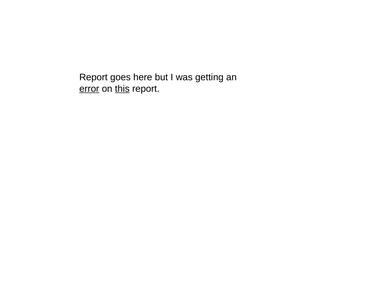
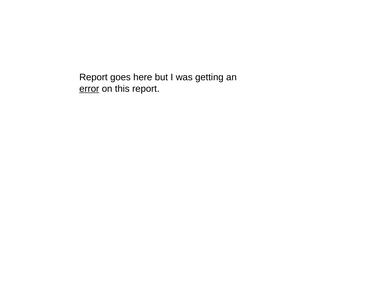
this underline: present -> none
